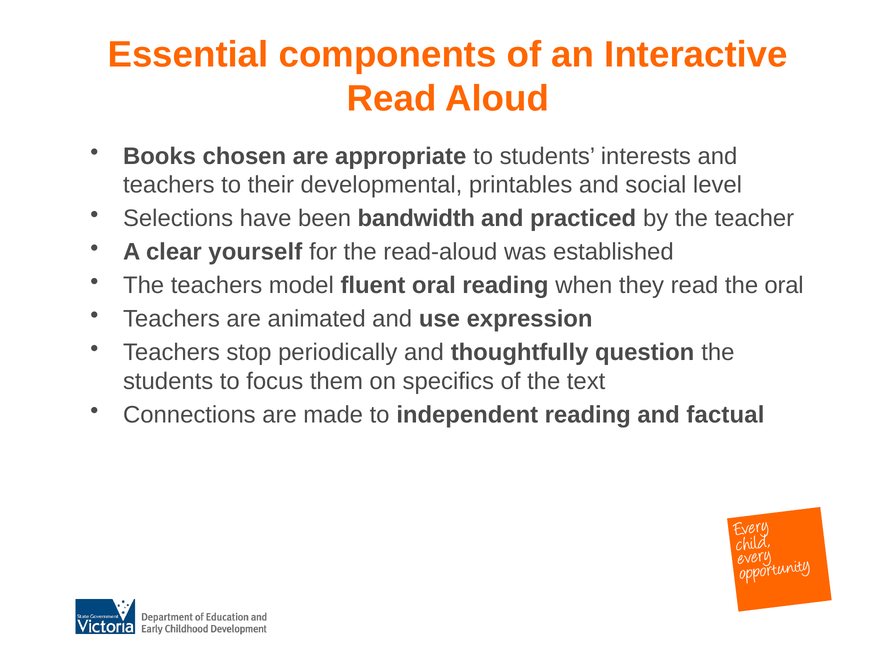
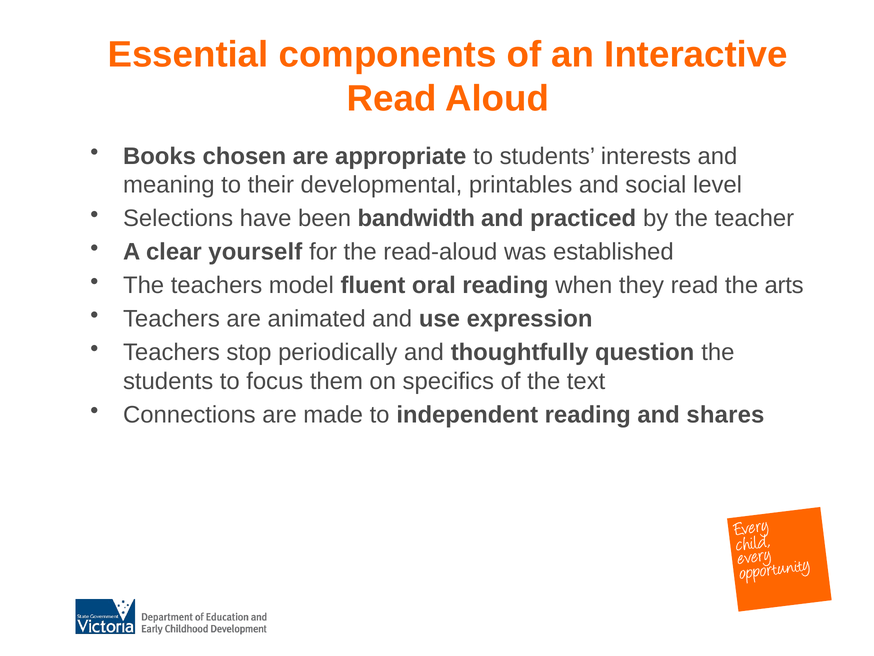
teachers at (169, 185): teachers -> meaning
the oral: oral -> arts
factual: factual -> shares
